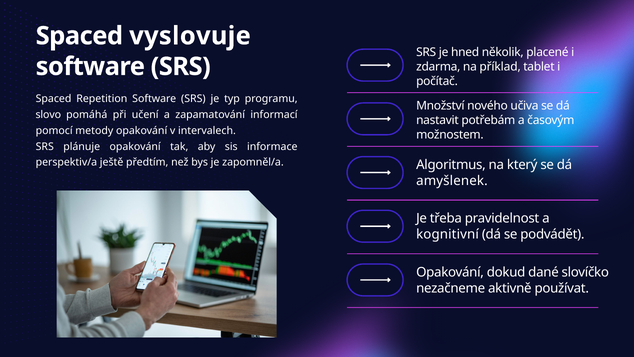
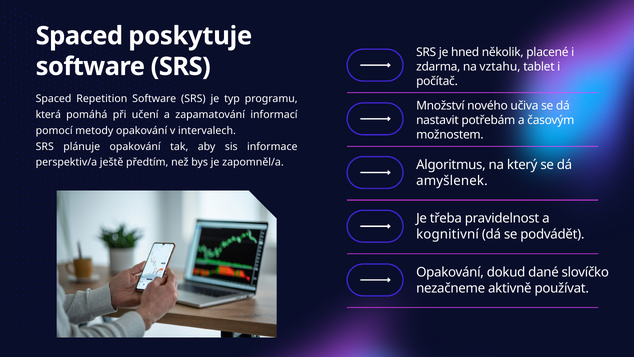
vyslovuje: vyslovuje -> poskytuje
příklad: příklad -> vztahu
slovo: slovo -> která
